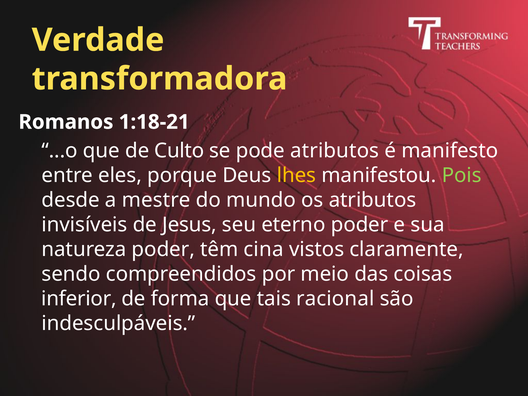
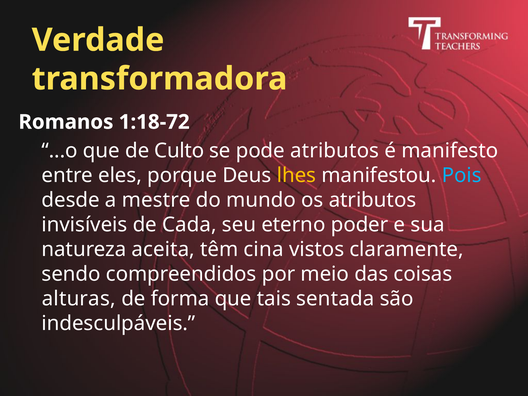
1:18-21: 1:18-21 -> 1:18-72
Pois colour: light green -> light blue
Jesus: Jesus -> Cada
natureza poder: poder -> aceita
inferior: inferior -> alturas
racional: racional -> sentada
